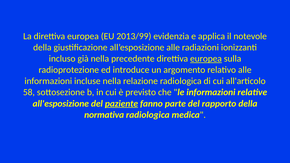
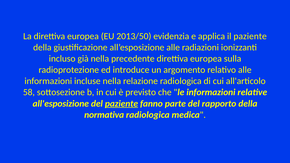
2013/99: 2013/99 -> 2013/50
il notevole: notevole -> paziente
europea at (206, 59) underline: present -> none
